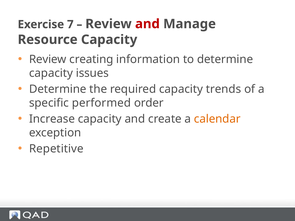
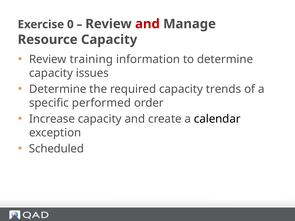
7: 7 -> 0
creating: creating -> training
calendar colour: orange -> black
Repetitive: Repetitive -> Scheduled
